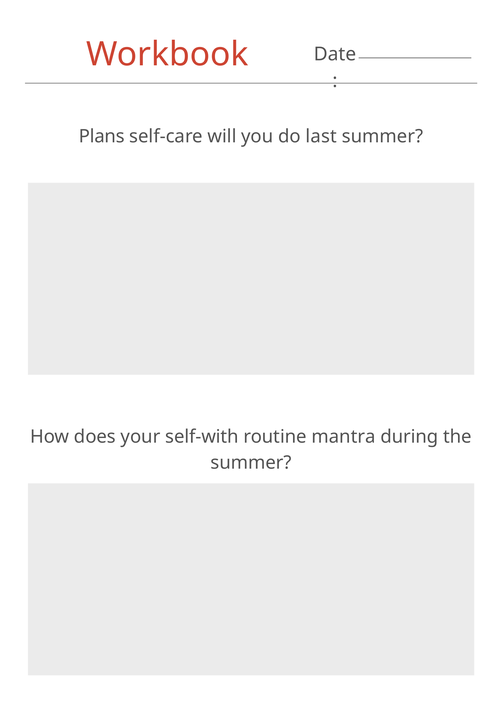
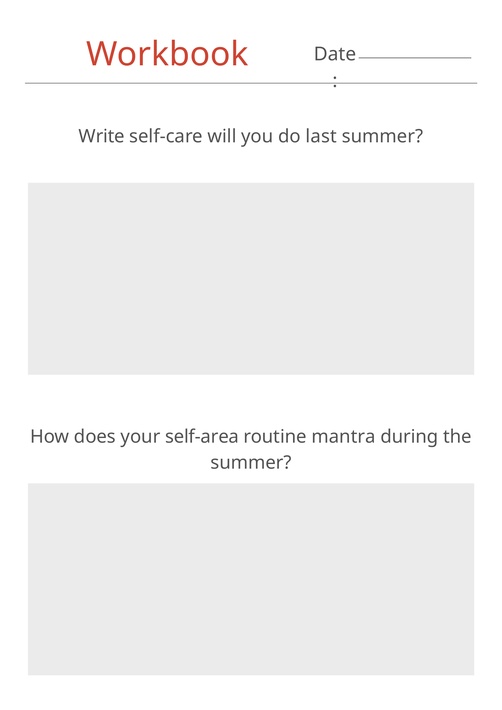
Plans: Plans -> Write
self-with: self-with -> self-area
